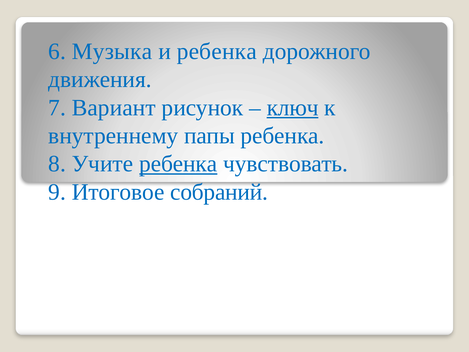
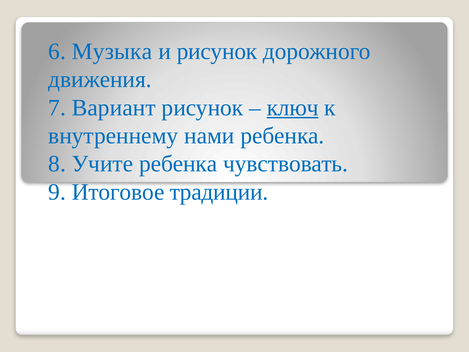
и ребенка: ребенка -> рисунок
папы: папы -> нами
ребенка at (178, 164) underline: present -> none
собраний: собраний -> традиции
